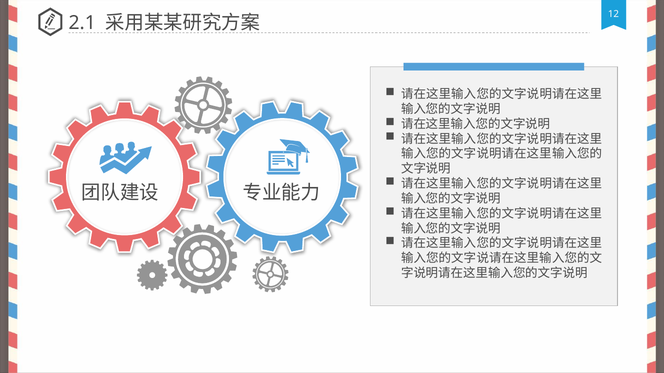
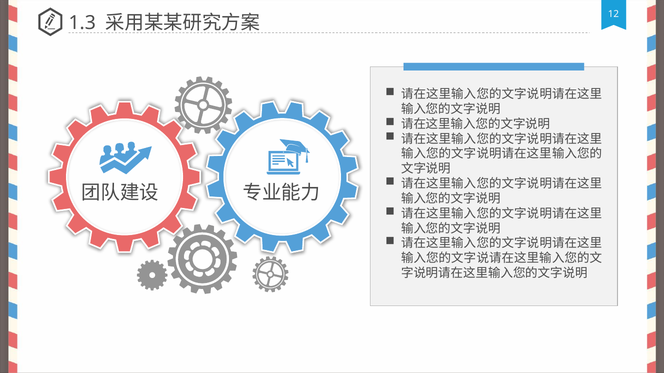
2.1: 2.1 -> 1.3
